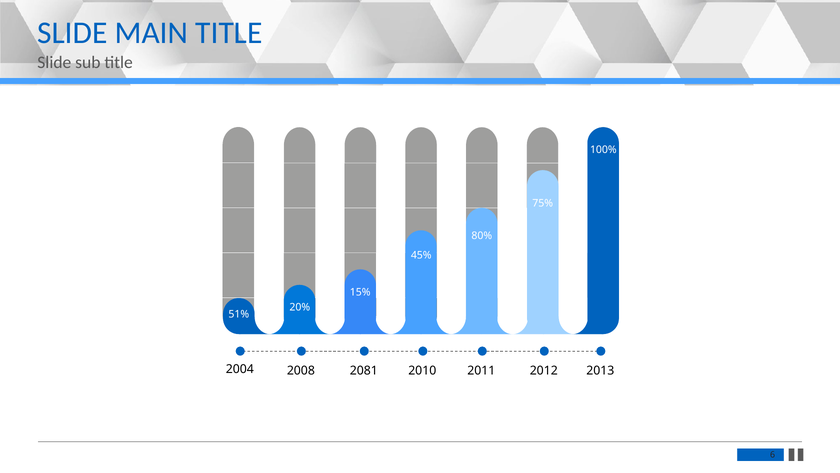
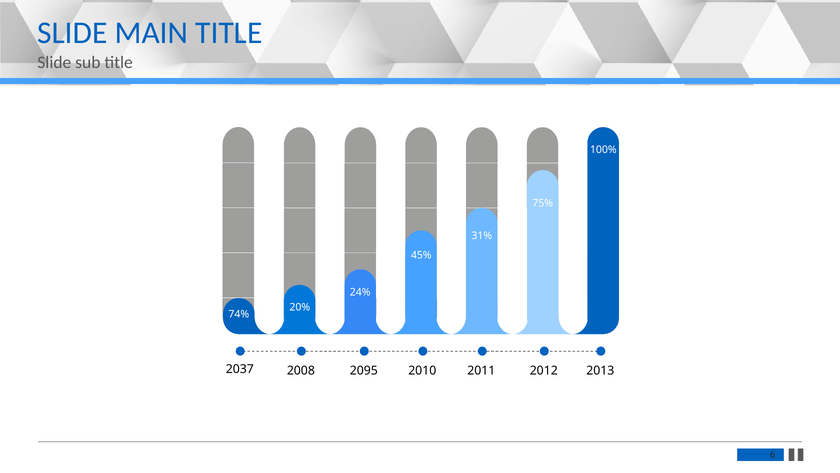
80%: 80% -> 31%
15%: 15% -> 24%
51%: 51% -> 74%
2004: 2004 -> 2037
2081: 2081 -> 2095
